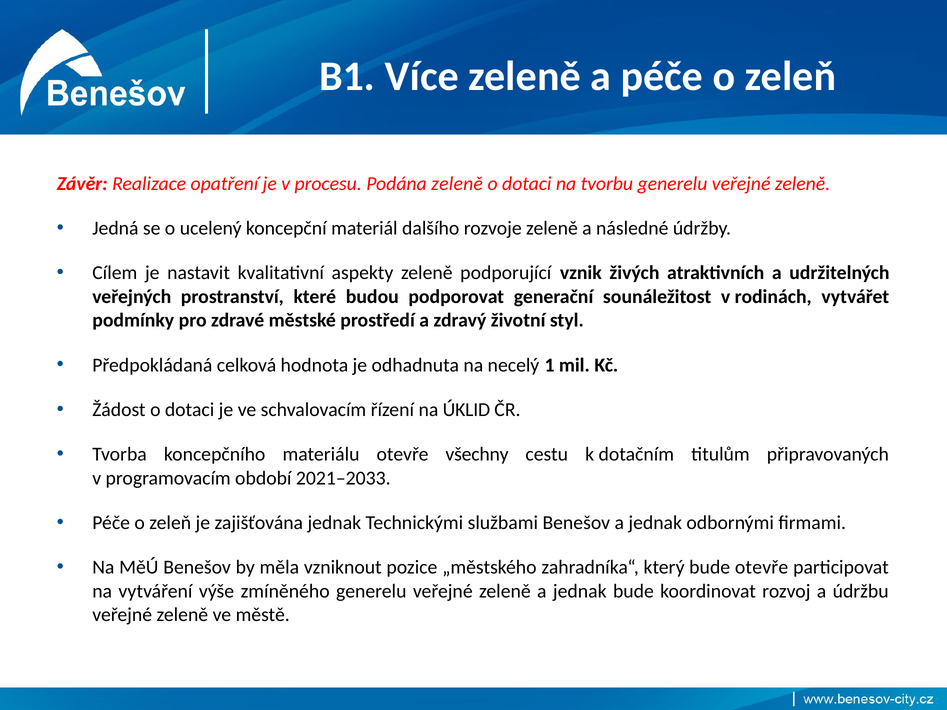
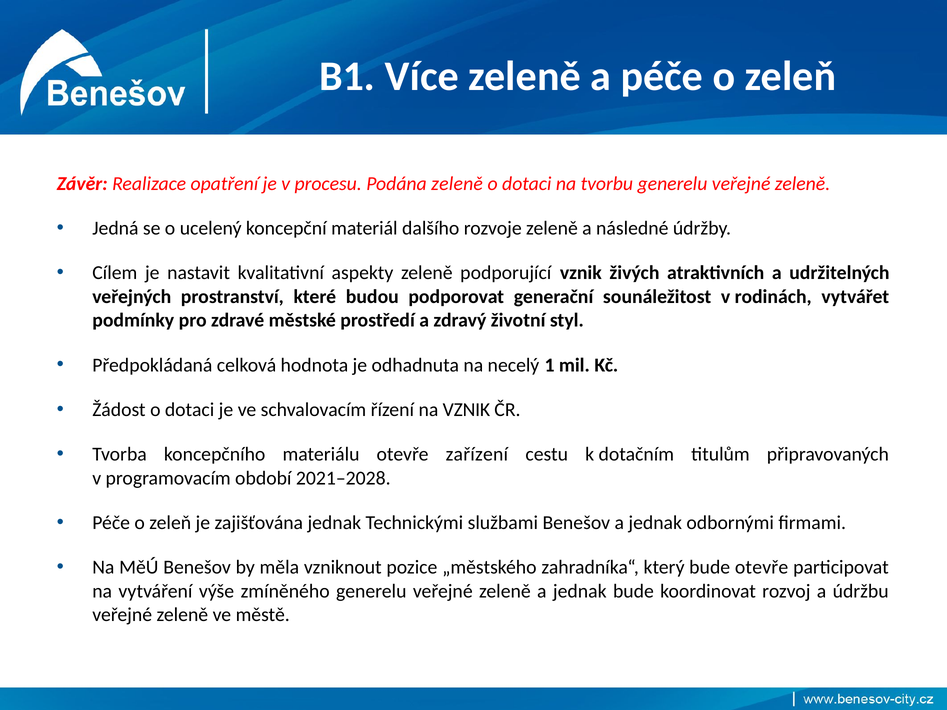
na ÚKLID: ÚKLID -> VZNIK
všechny: všechny -> zařízení
2021–2033: 2021–2033 -> 2021–2028
